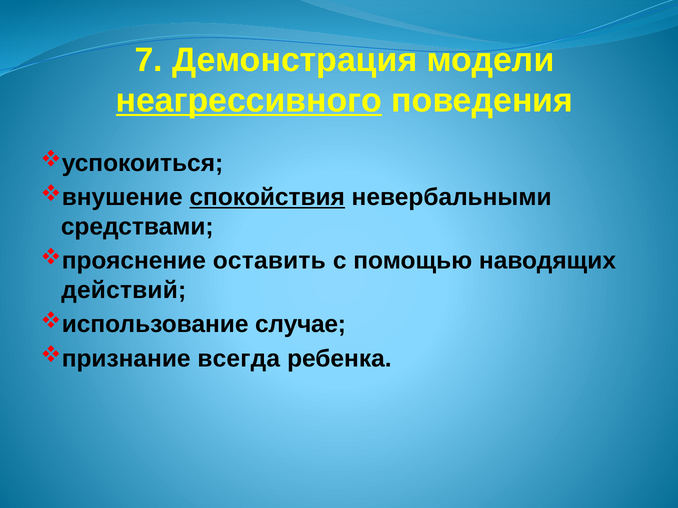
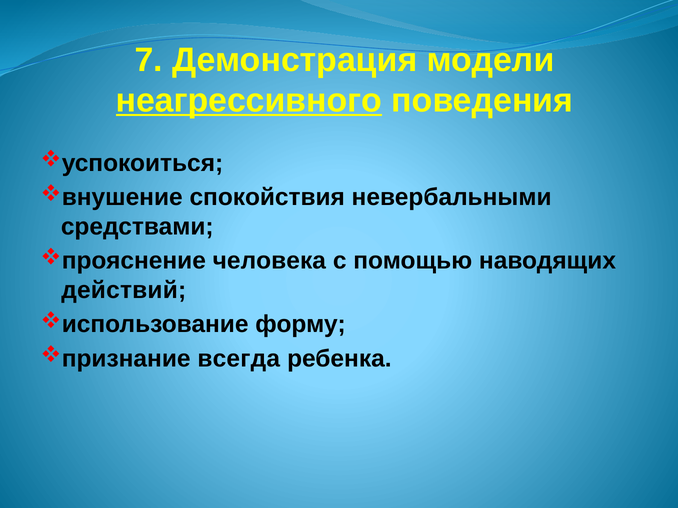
спокойствия underline: present -> none
оставить: оставить -> человека
случае: случае -> форму
